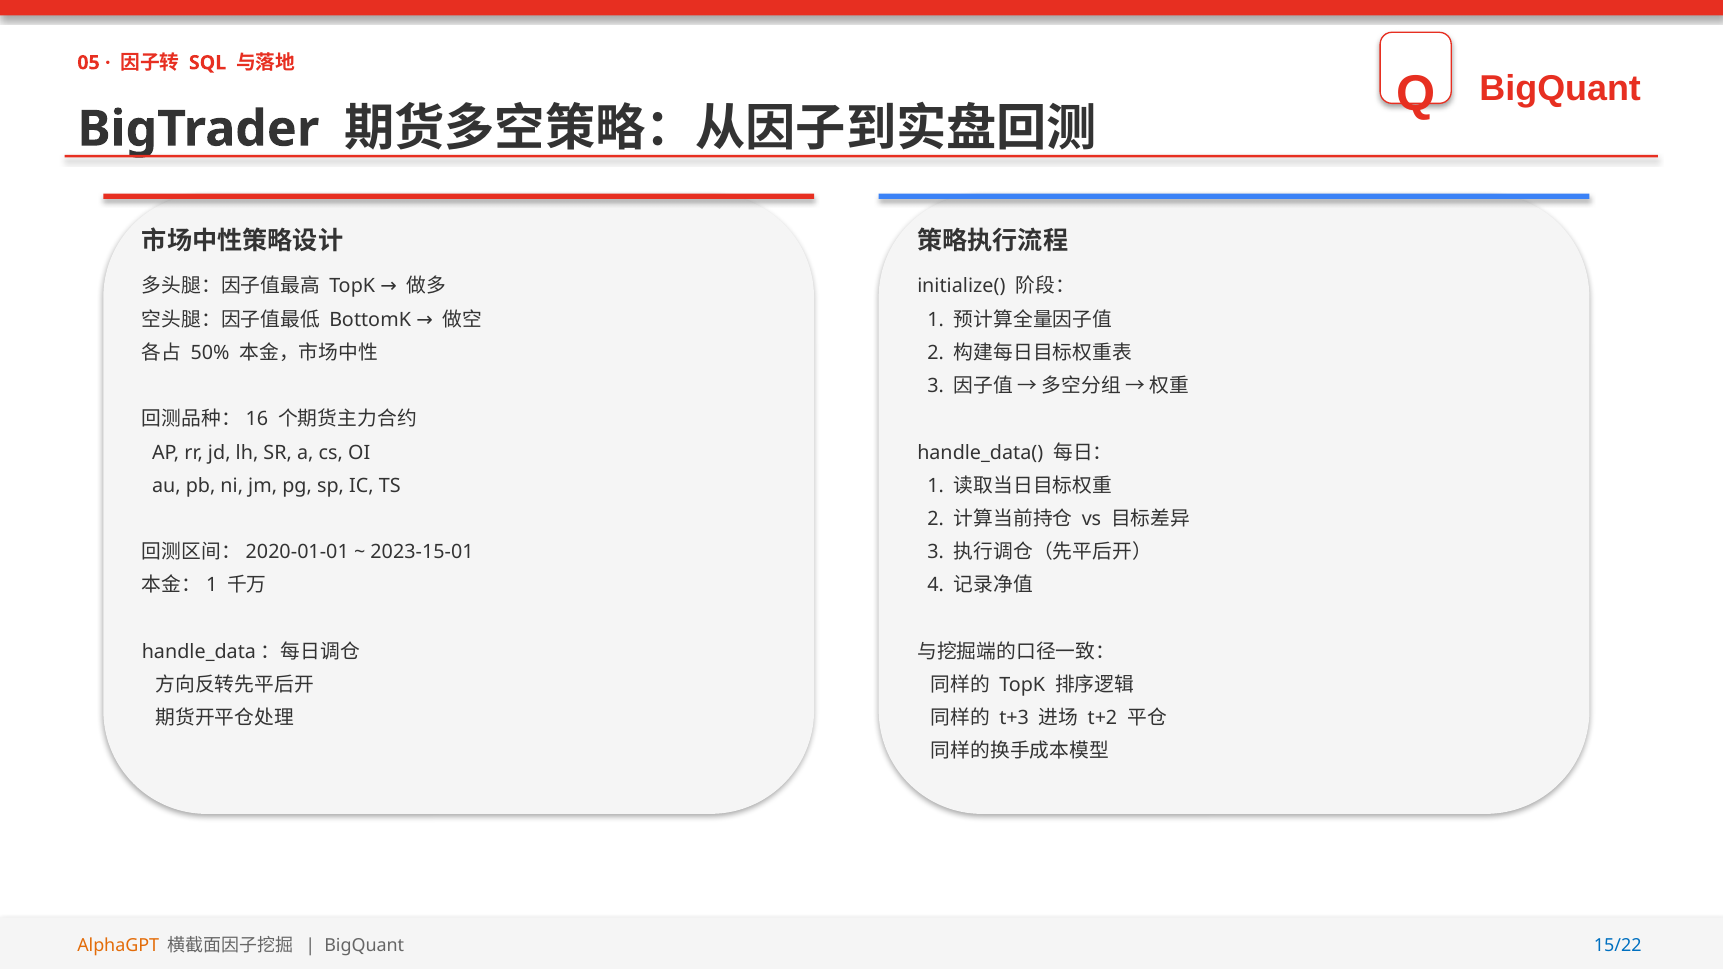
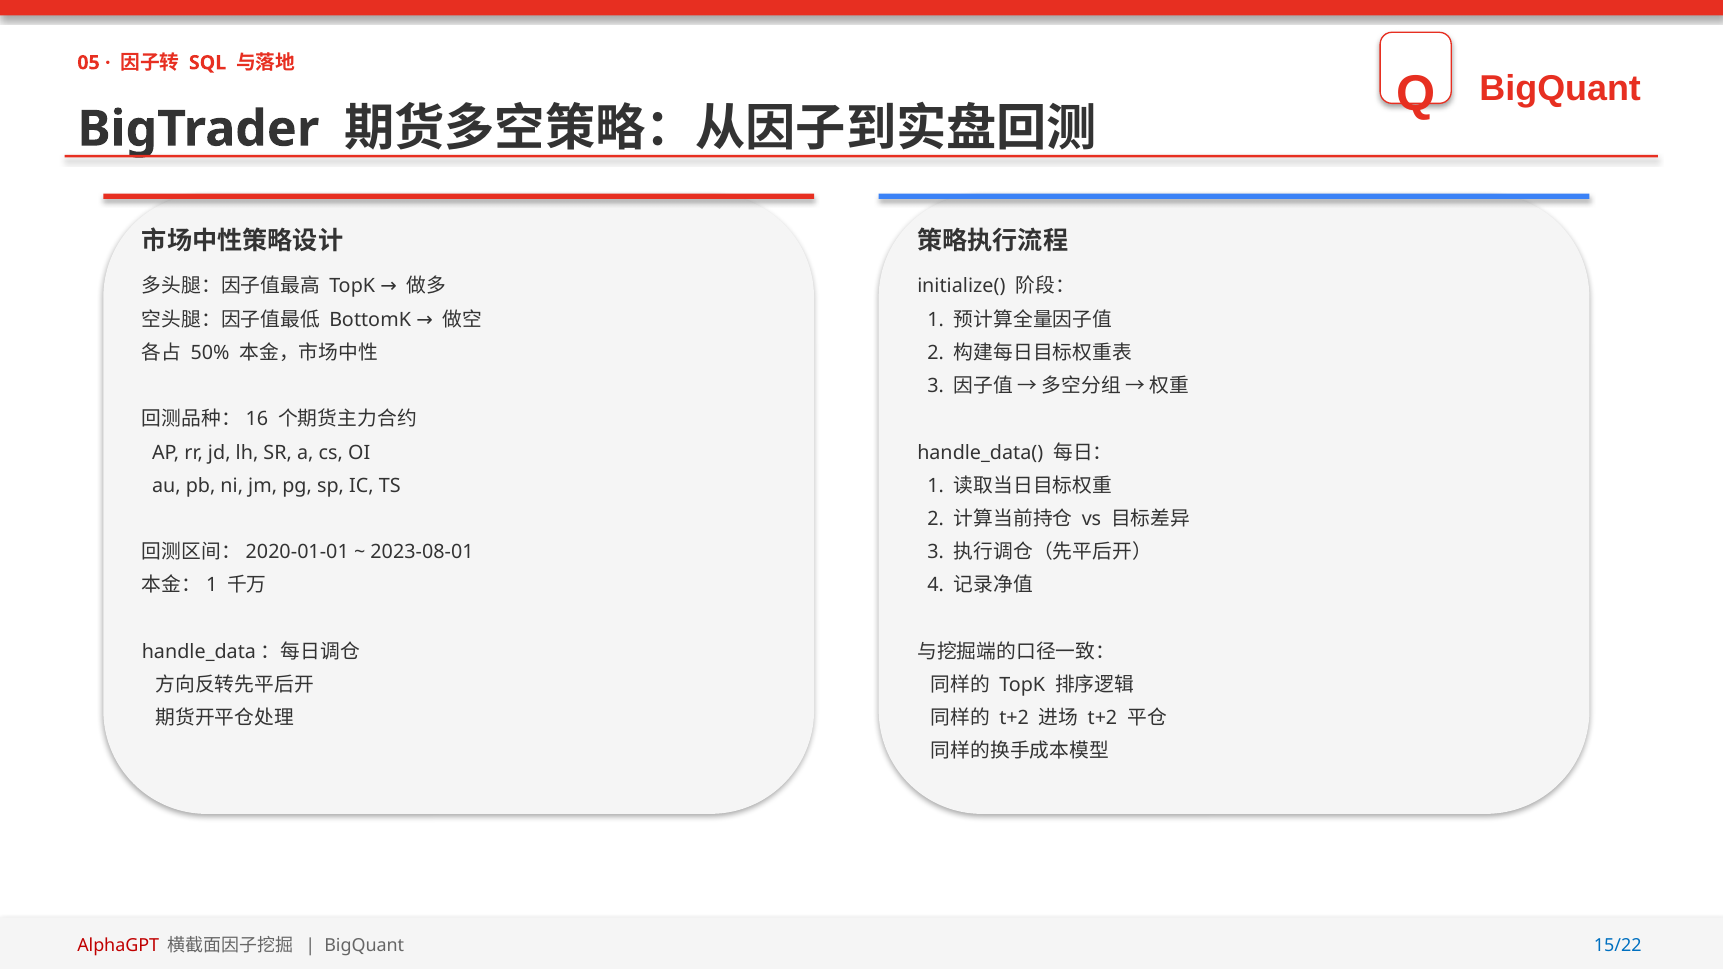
2023-15-01: 2023-15-01 -> 2023-08-01
t+3 at (1014, 718): t+3 -> t+2
AlphaGPT colour: orange -> red
